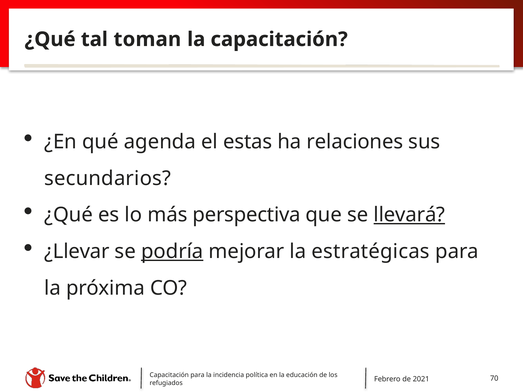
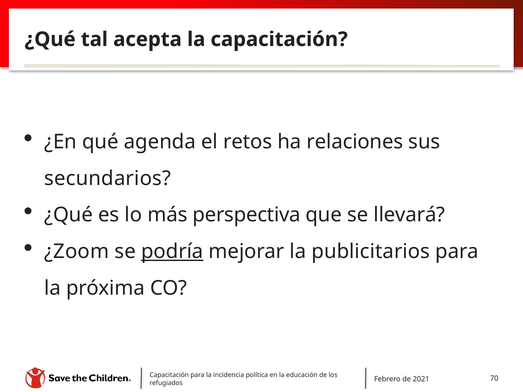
toman: toman -> acepta
estas: estas -> retos
llevará underline: present -> none
¿Llevar: ¿Llevar -> ¿Zoom
estratégicas: estratégicas -> publicitarios
